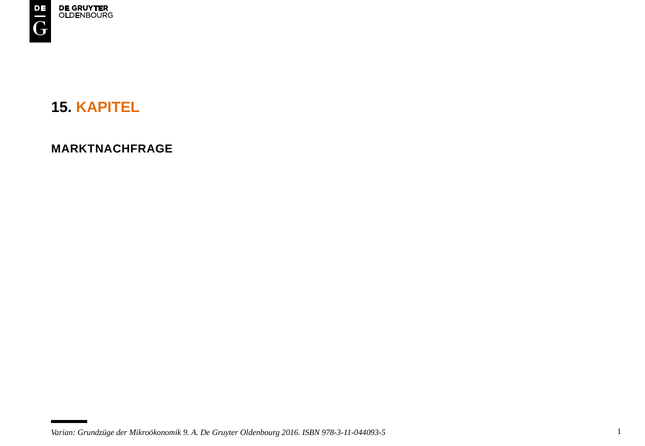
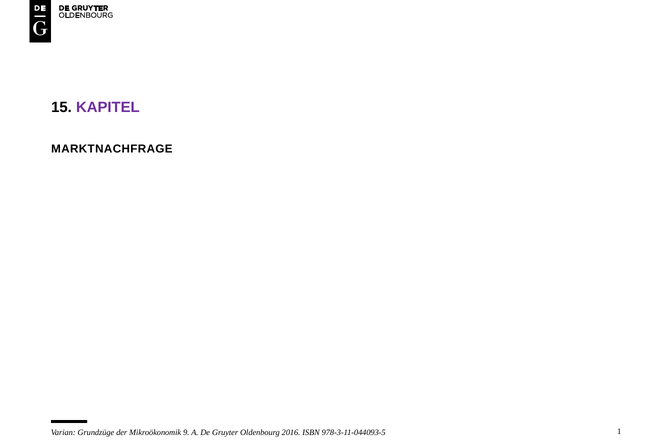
KAPITEL colour: orange -> purple
